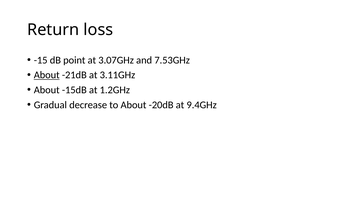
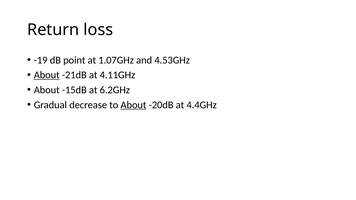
-15: -15 -> -19
3.07GHz: 3.07GHz -> 1.07GHz
7.53GHz: 7.53GHz -> 4.53GHz
3.11GHz: 3.11GHz -> 4.11GHz
1.2GHz: 1.2GHz -> 6.2GHz
About at (133, 105) underline: none -> present
9.4GHz: 9.4GHz -> 4.4GHz
